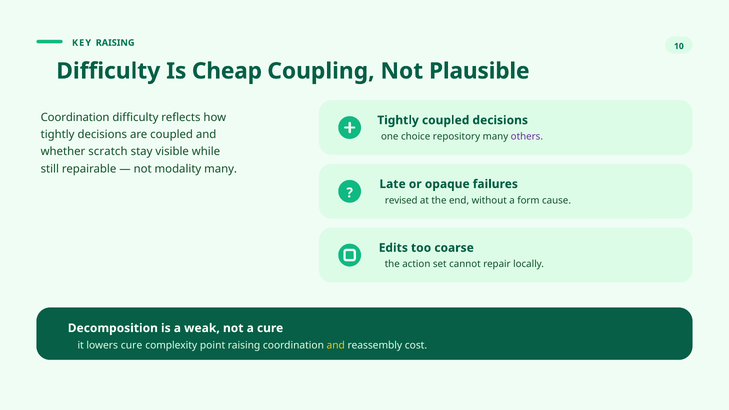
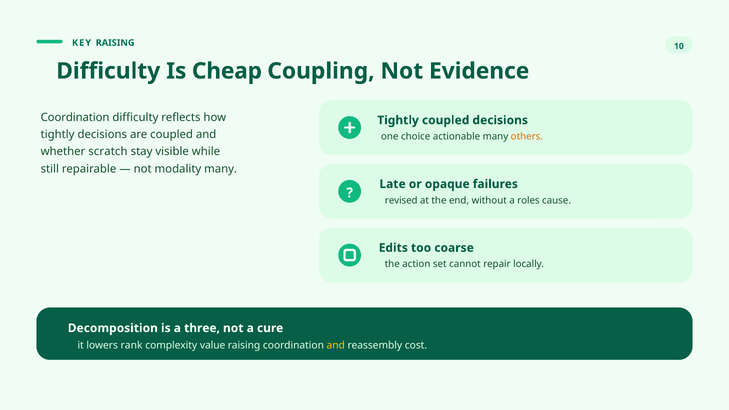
Plausible: Plausible -> Evidence
repository: repository -> actionable
others colour: purple -> orange
form: form -> roles
weak: weak -> three
lowers cure: cure -> rank
point: point -> value
